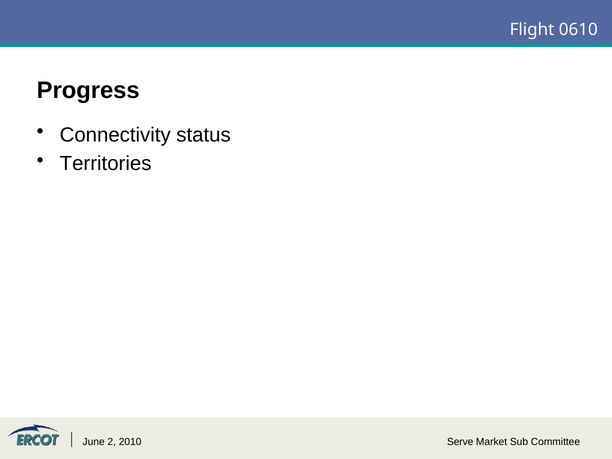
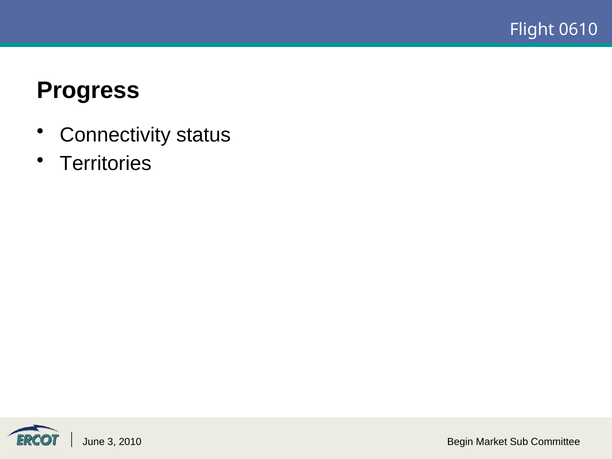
2: 2 -> 3
Serve: Serve -> Begin
